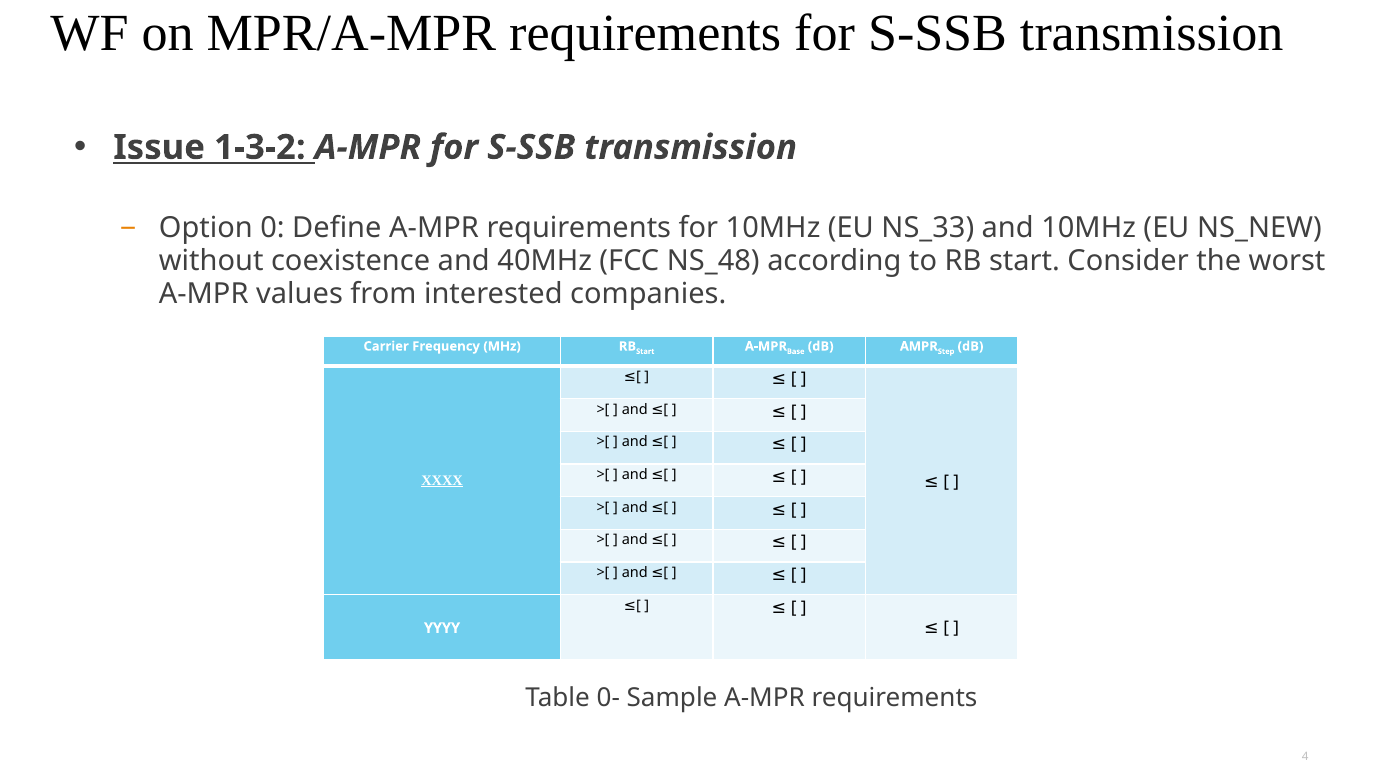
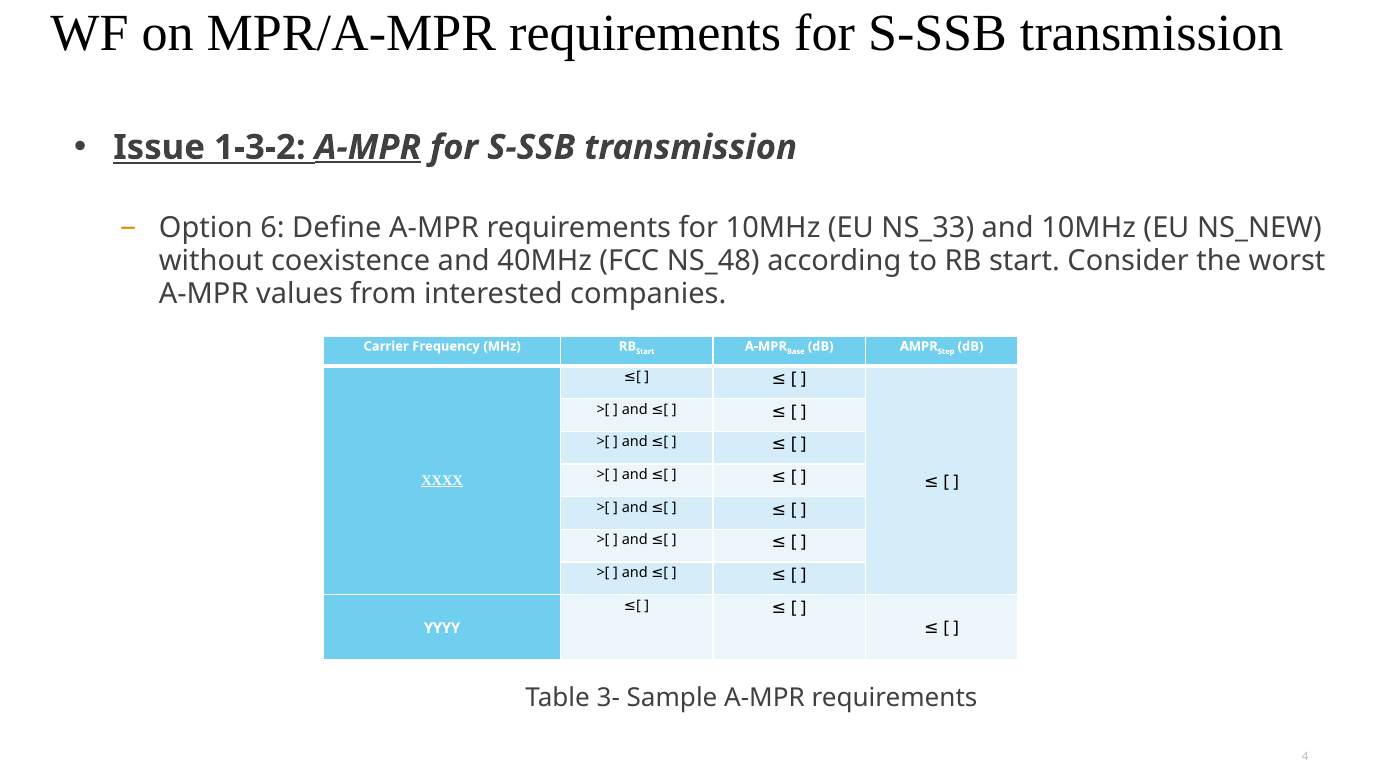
A-MPR at (368, 147) underline: none -> present
0: 0 -> 6
0-: 0- -> 3-
